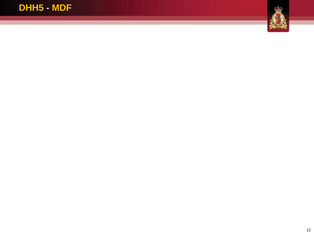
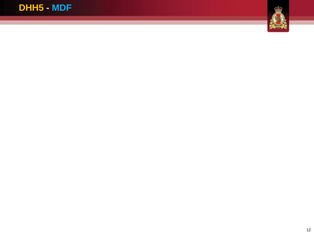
MDF colour: yellow -> light blue
